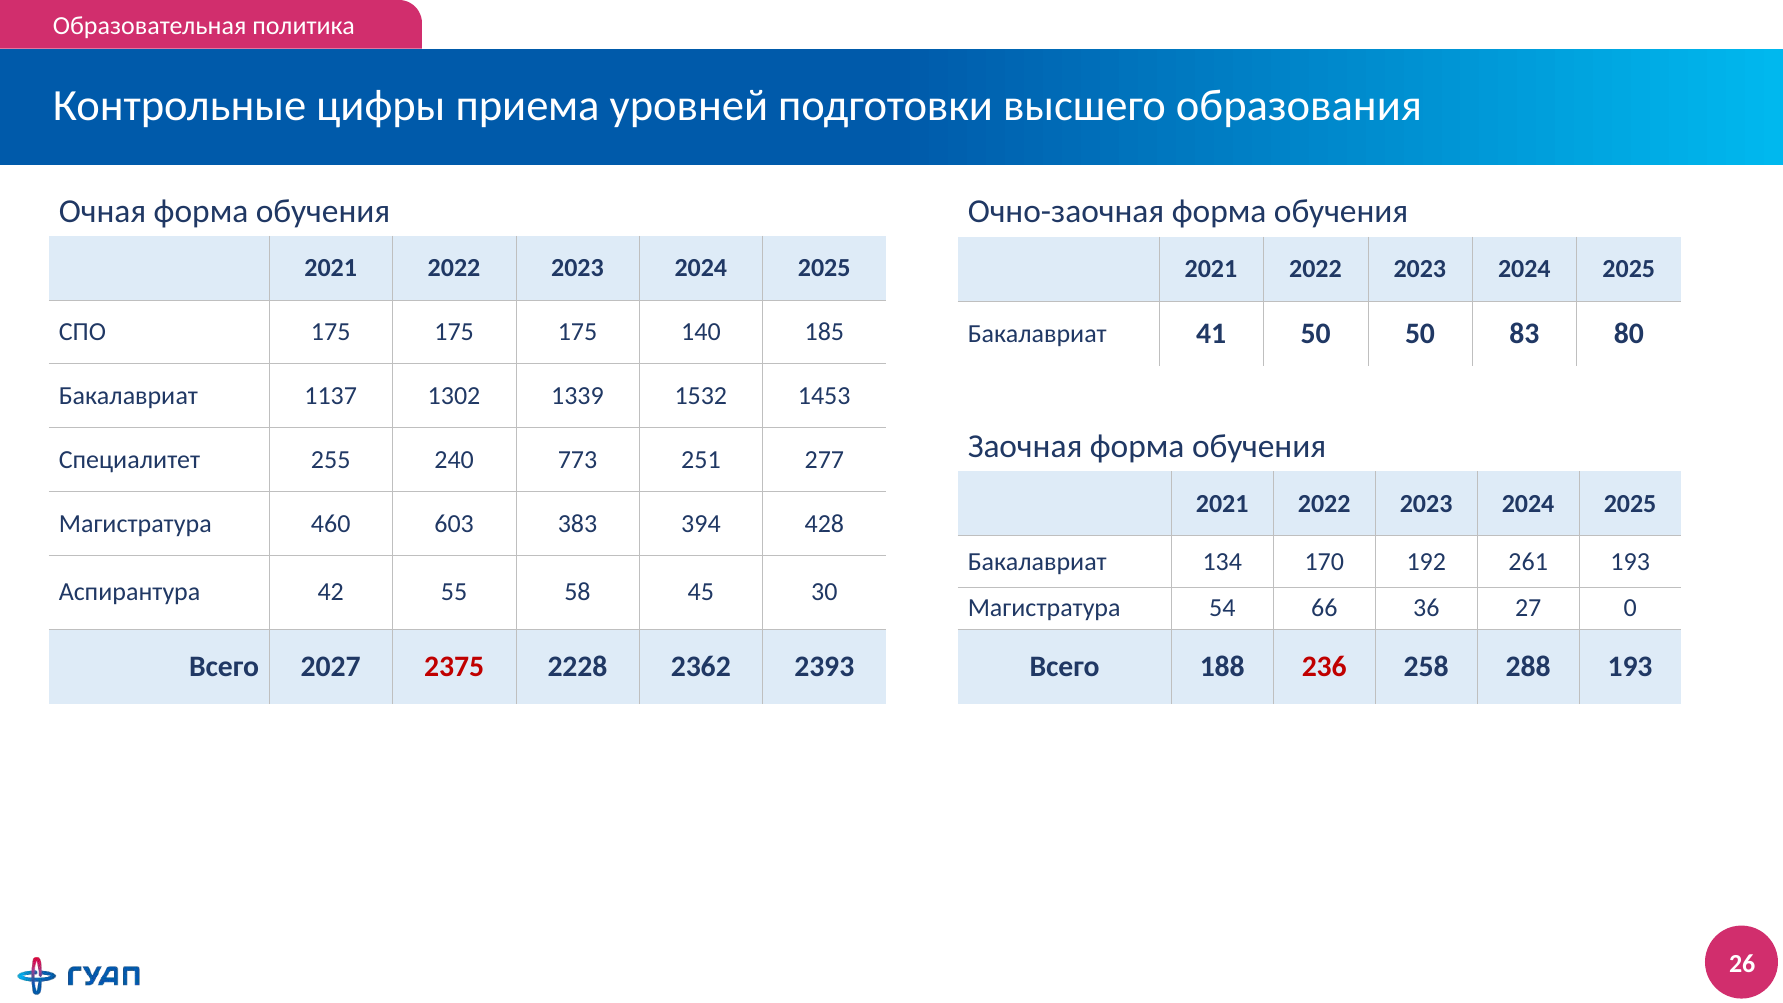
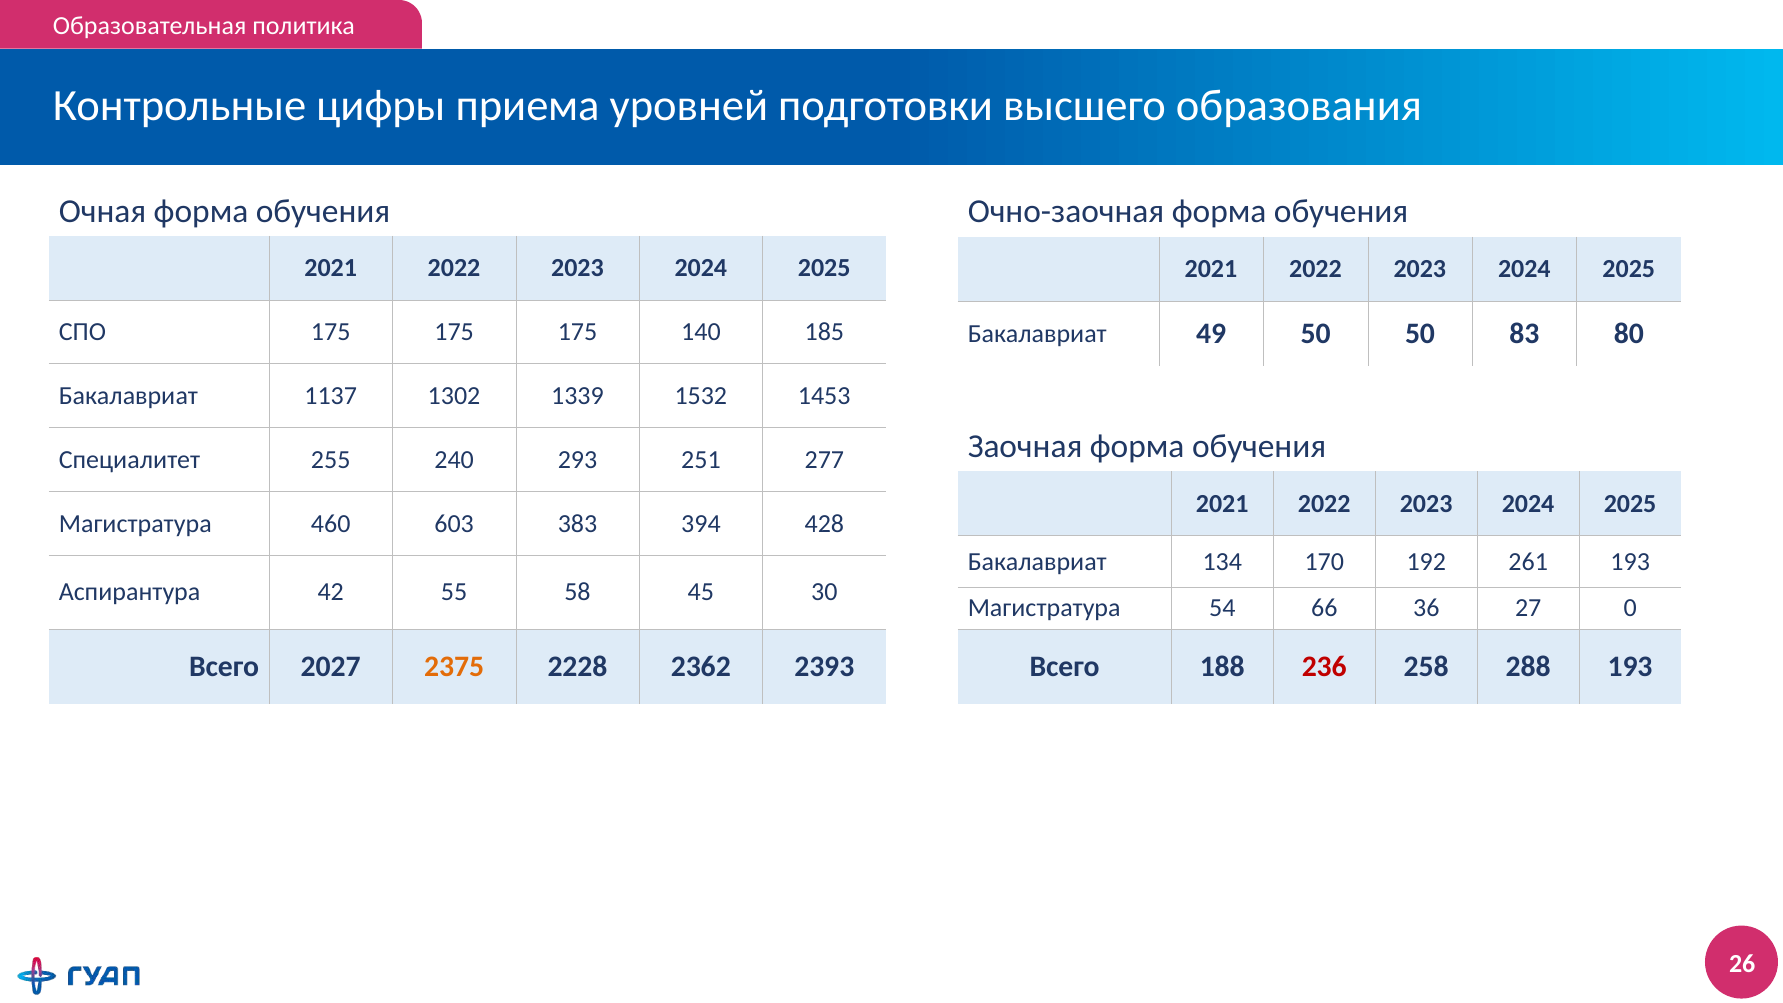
41: 41 -> 49
773: 773 -> 293
2375 colour: red -> orange
